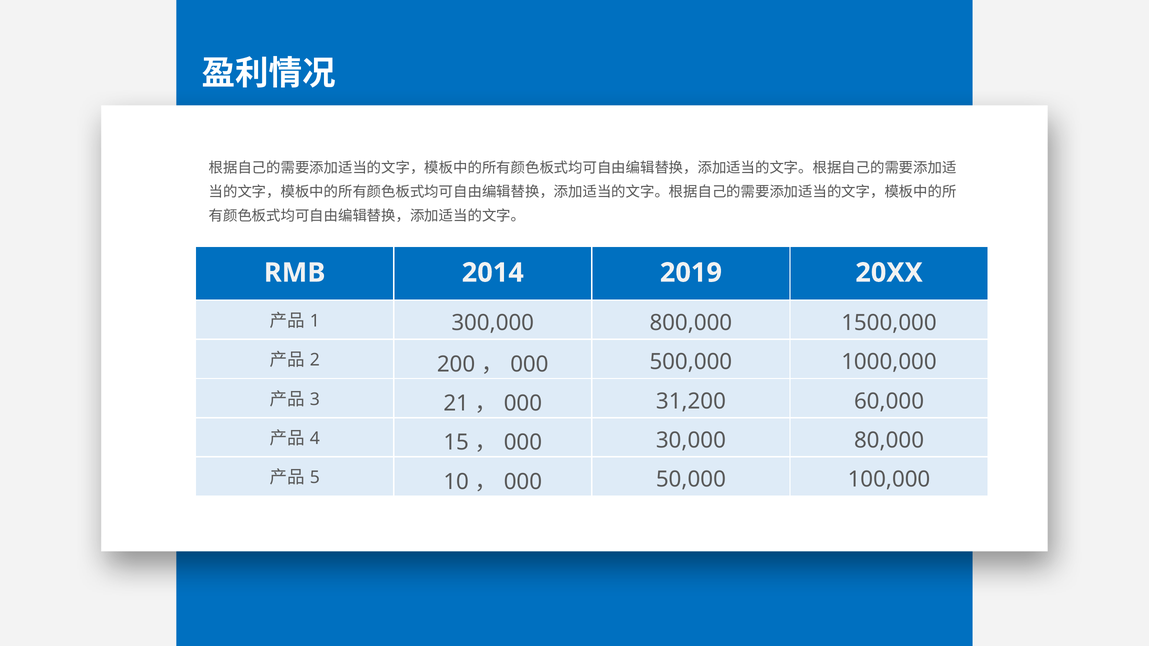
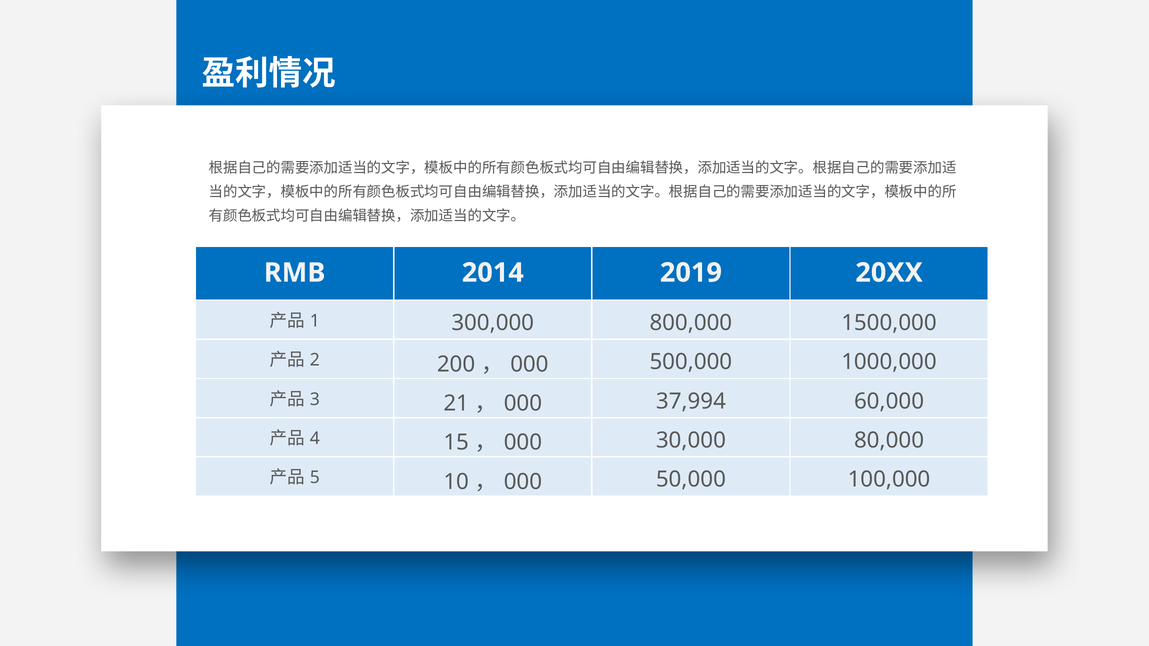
31,200: 31,200 -> 37,994
